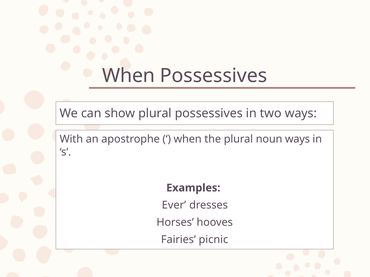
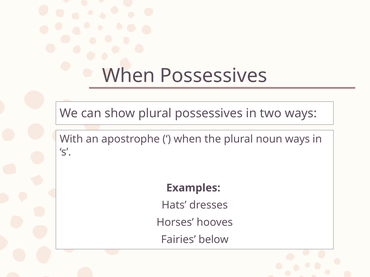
Ever: Ever -> Hats
picnic: picnic -> below
